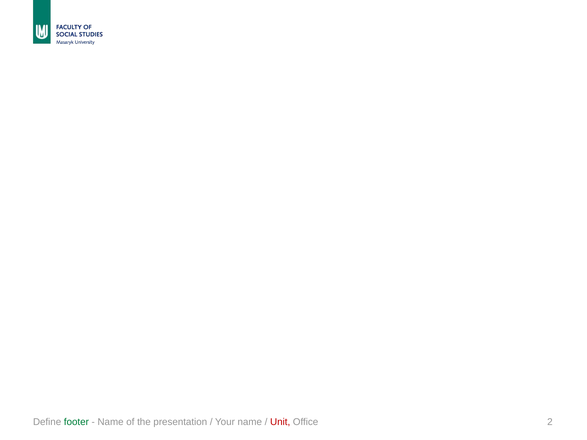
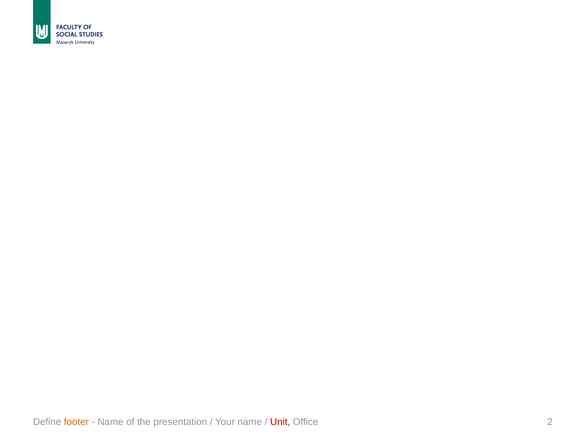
footer colour: green -> orange
